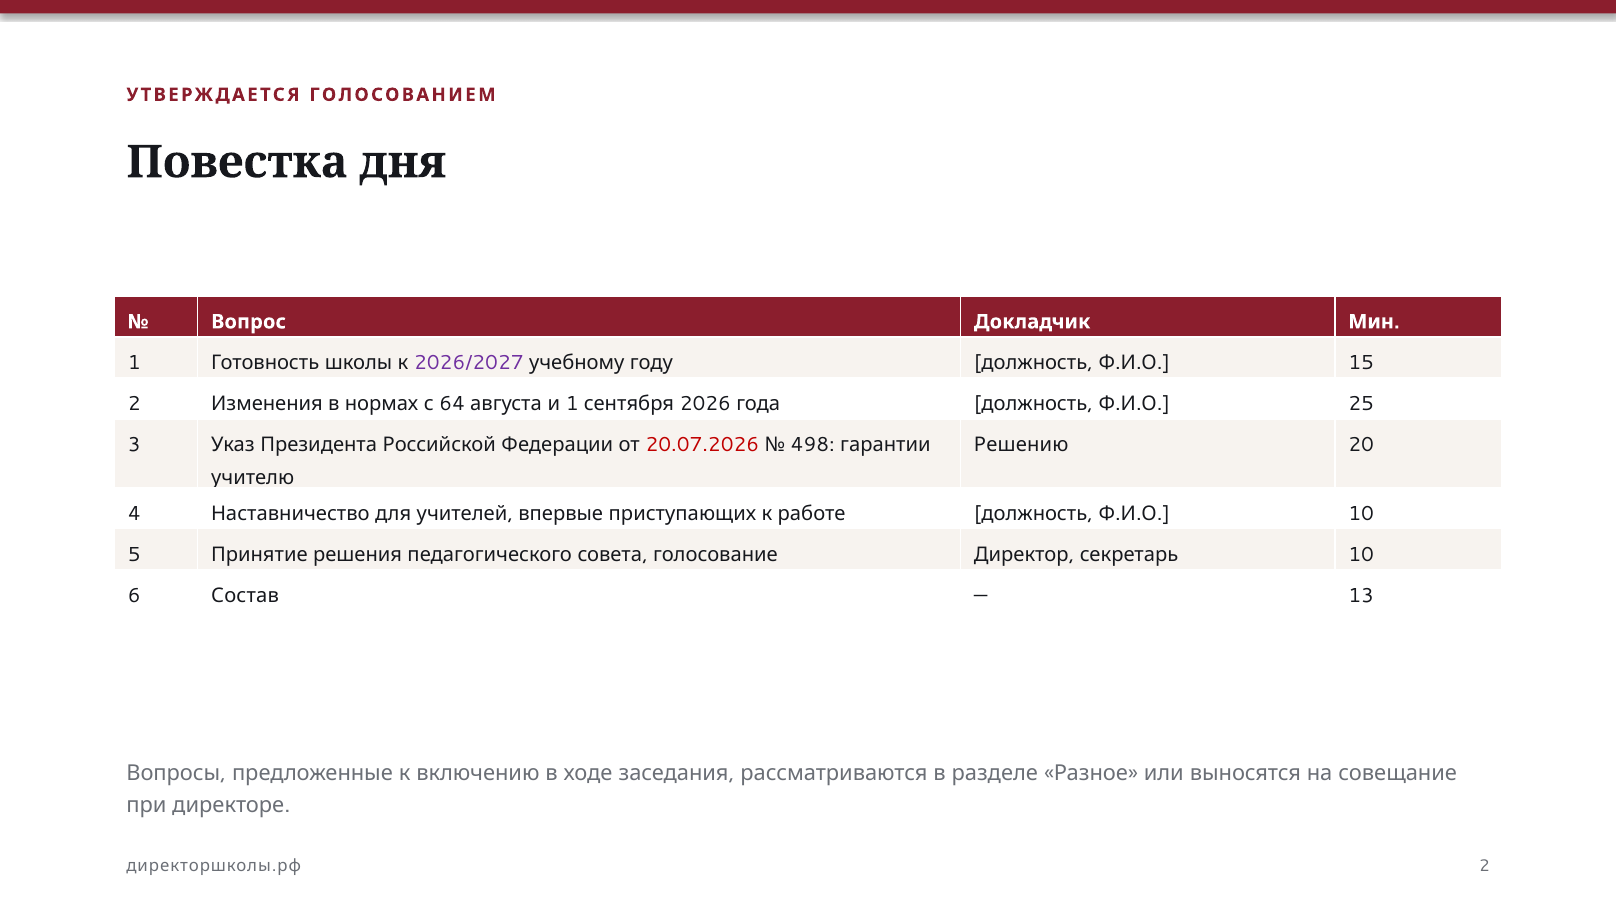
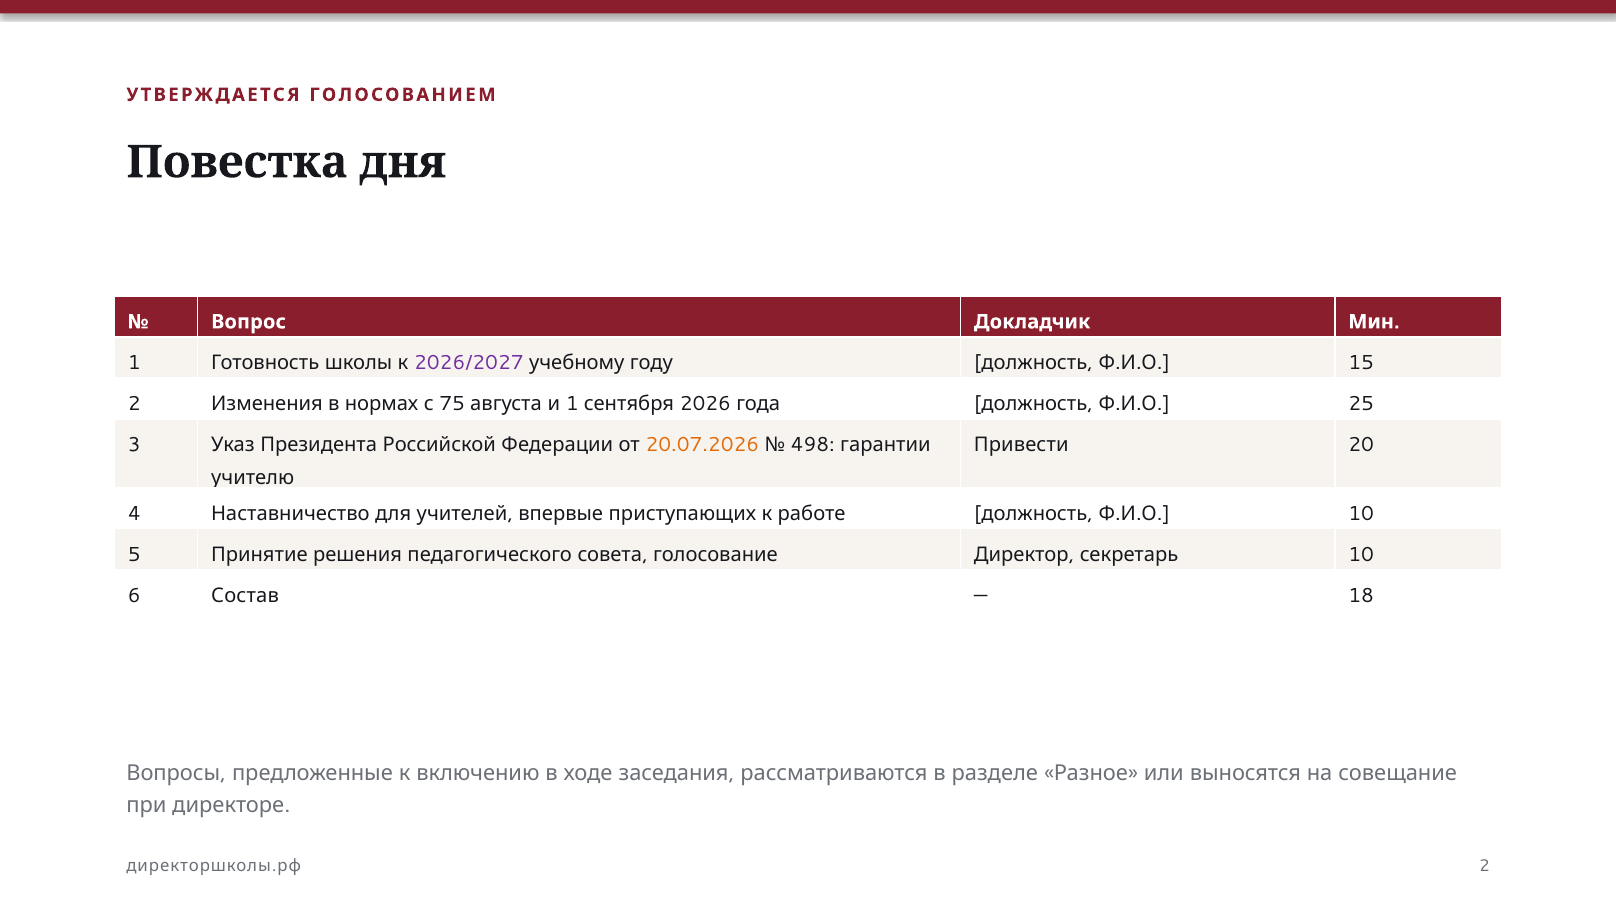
64: 64 -> 75
20.07.2026 colour: red -> orange
Решению: Решению -> Привести
13: 13 -> 18
